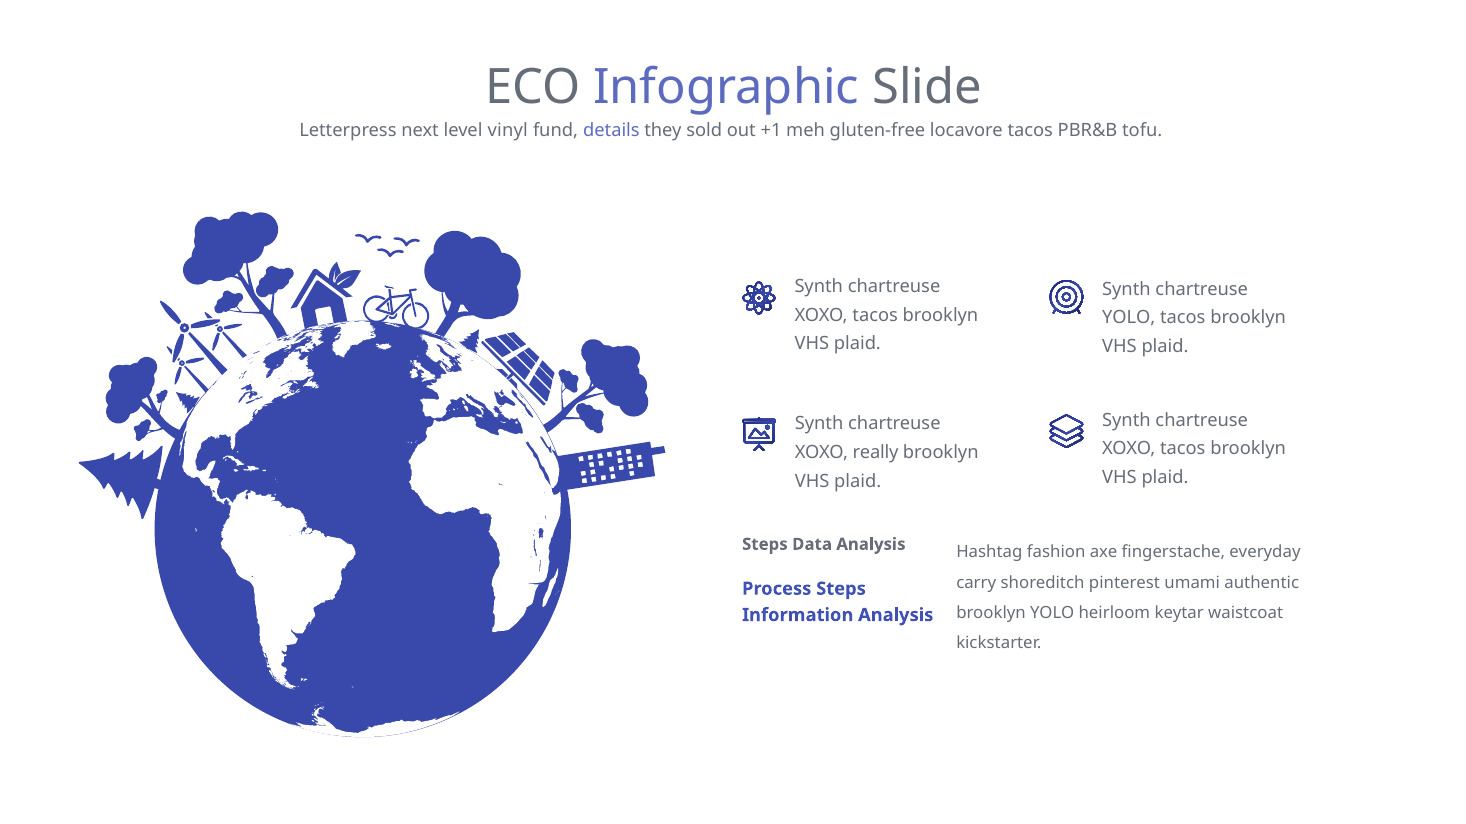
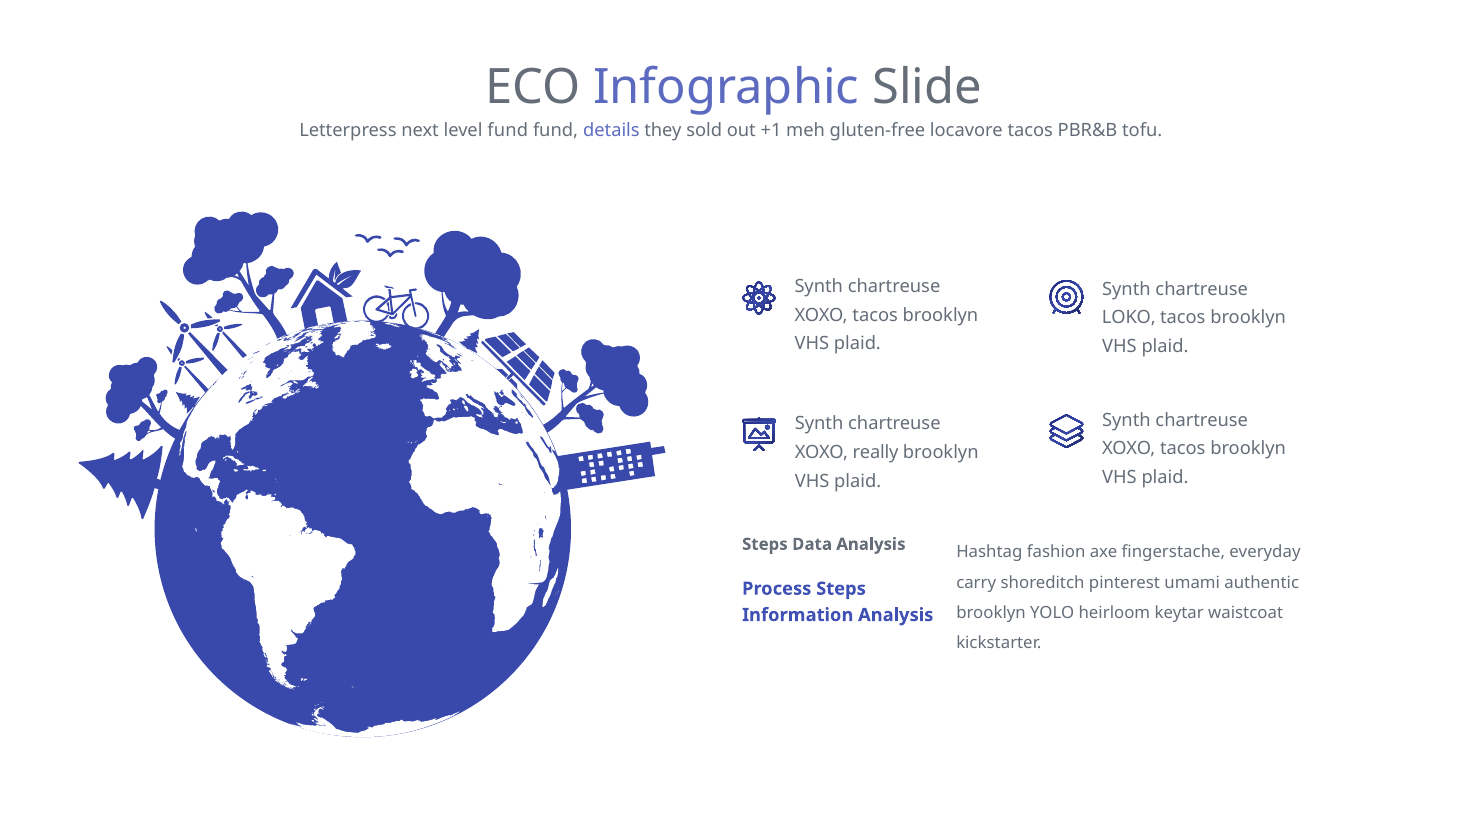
level vinyl: vinyl -> fund
YOLO at (1129, 318): YOLO -> LOKO
